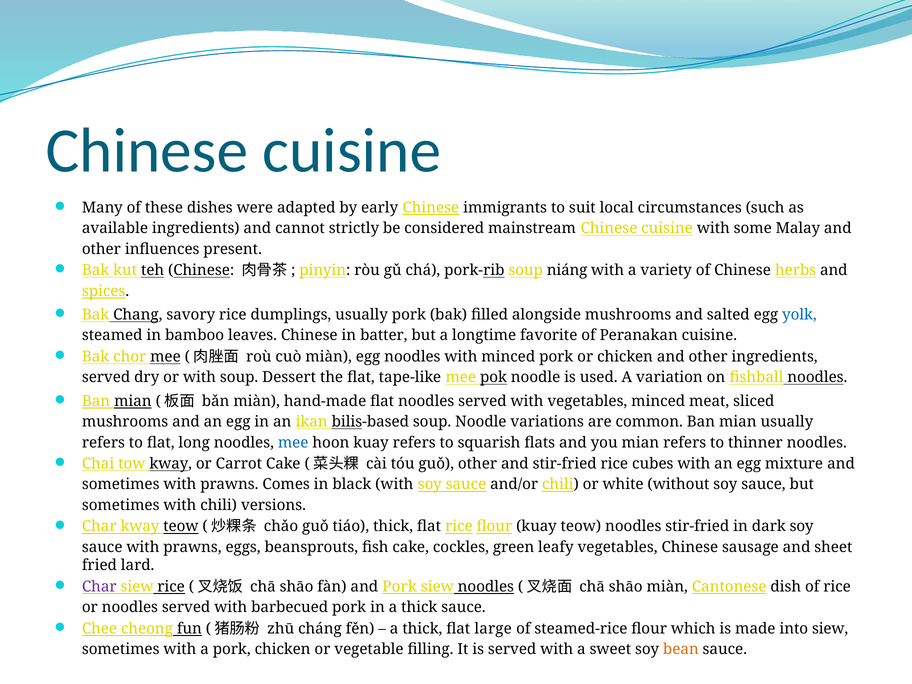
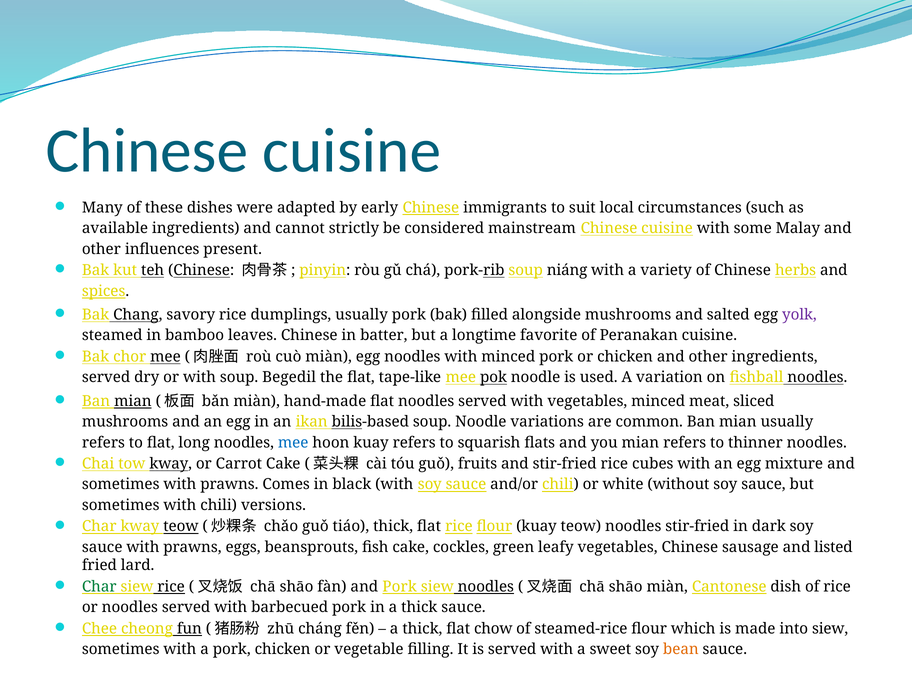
yolk colour: blue -> purple
Dessert: Dessert -> Begedil
guǒ other: other -> fruits
sheet: sheet -> listed
Char at (99, 587) colour: purple -> green
large: large -> chow
